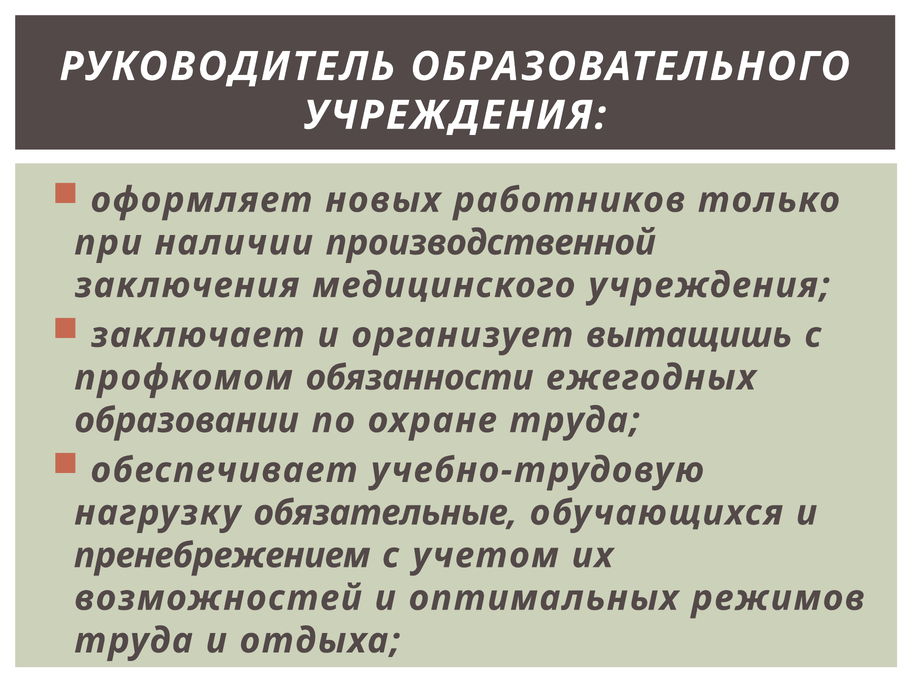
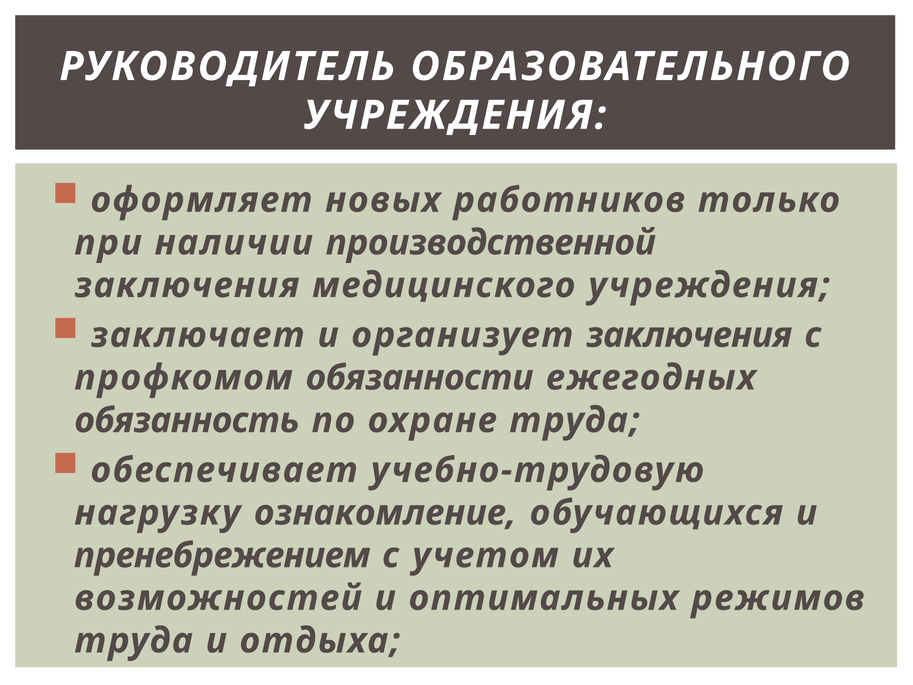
организует вытащишь: вытащишь -> заключения
образовании: образовании -> обязанность
обязательные: обязательные -> ознакомление
